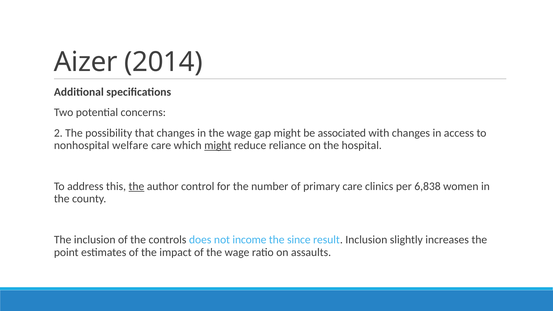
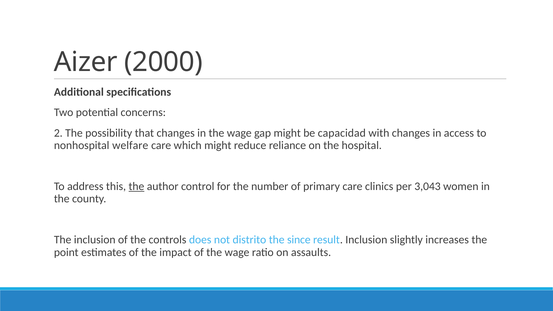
2014: 2014 -> 2000
associated: associated -> capacidad
might at (218, 145) underline: present -> none
6,838: 6,838 -> 3,043
income: income -> distrito
